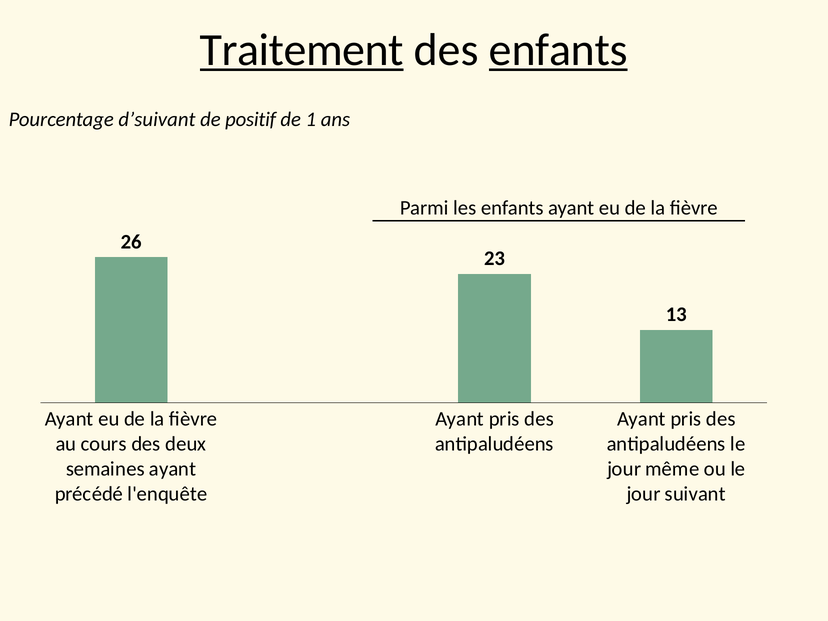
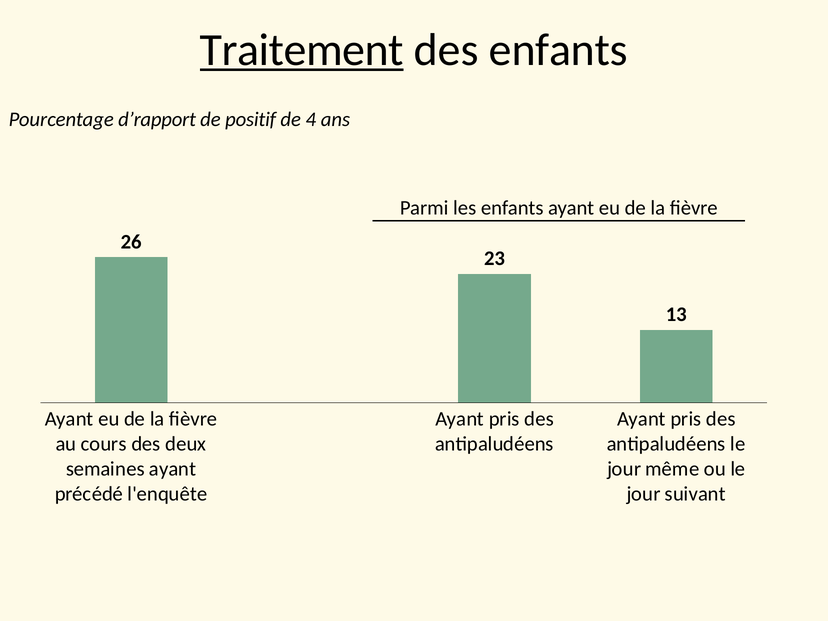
enfants at (558, 50) underline: present -> none
d’suivant: d’suivant -> d’rapport
1: 1 -> 4
